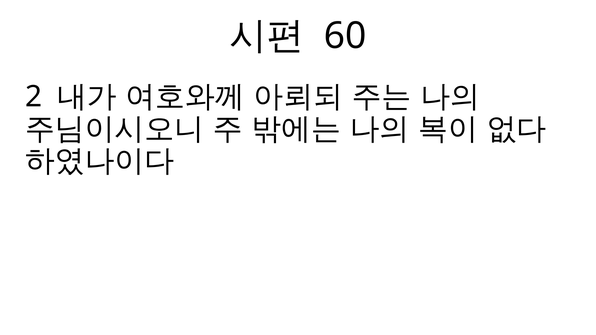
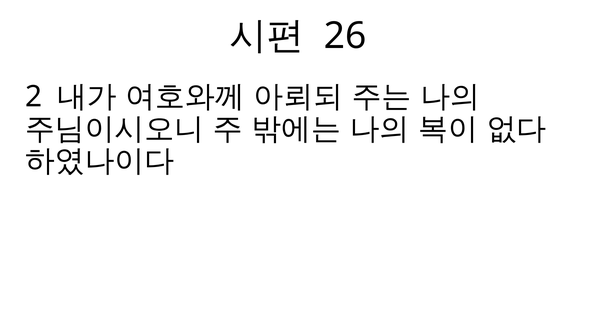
60: 60 -> 26
